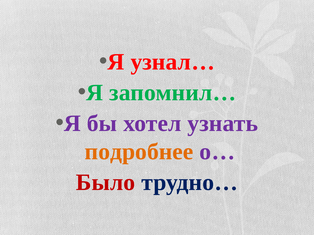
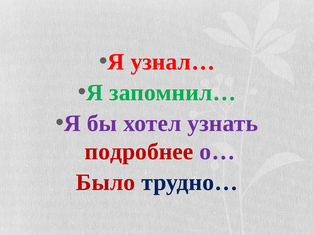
подробнее colour: orange -> red
